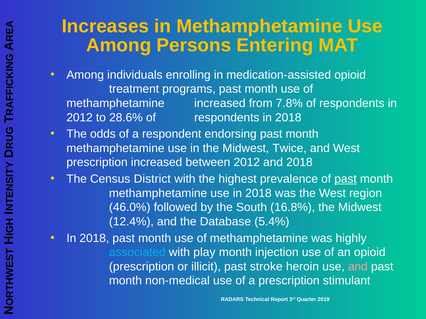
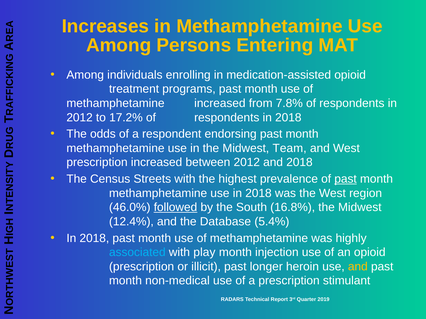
28.6%: 28.6% -> 17.2%
Twice: Twice -> Team
District: District -> Streets
followed underline: none -> present
stroke: stroke -> longer
and at (358, 267) colour: pink -> yellow
